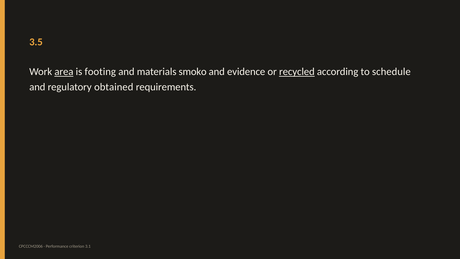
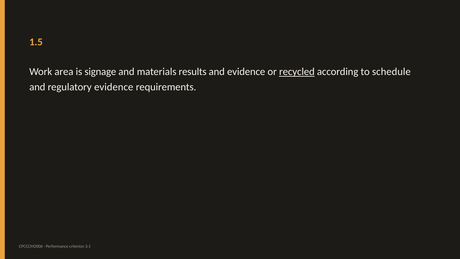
3.5: 3.5 -> 1.5
area underline: present -> none
footing: footing -> signage
smoko: smoko -> results
regulatory obtained: obtained -> evidence
